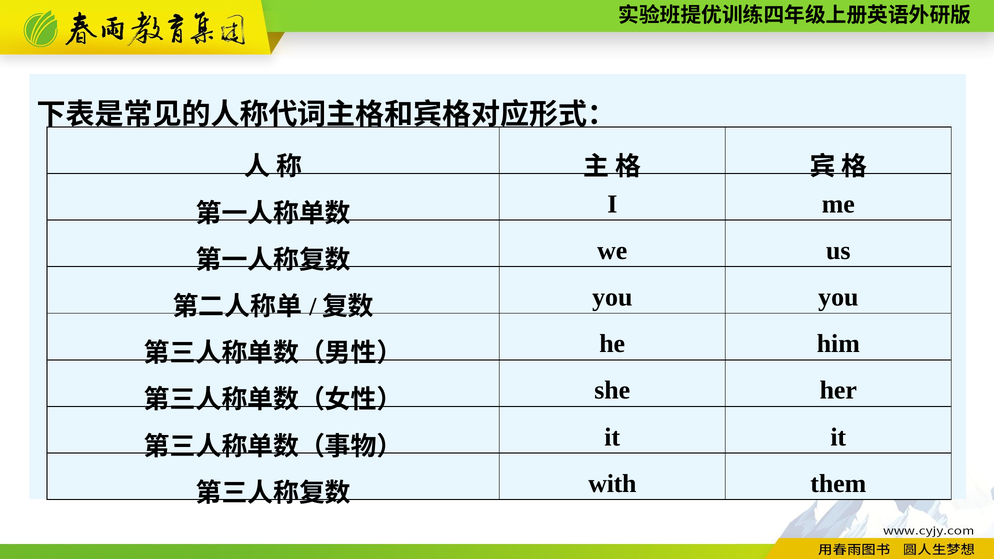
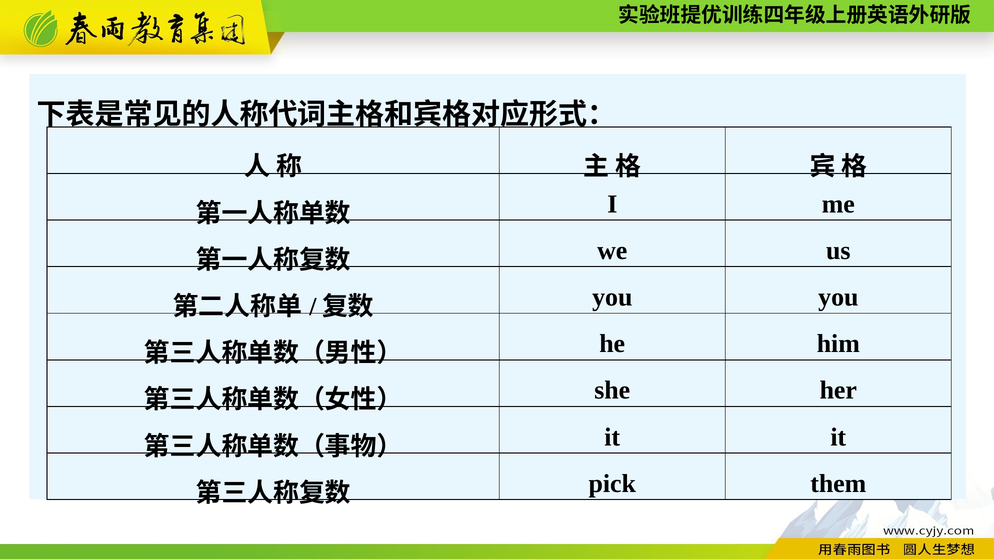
with: with -> pick
